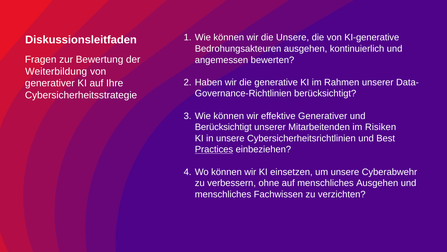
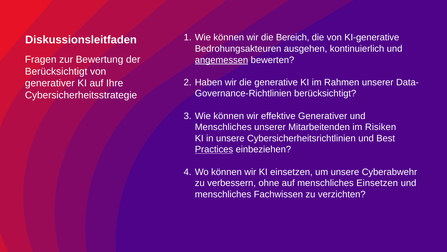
die Unsere: Unsere -> Bereich
angemessen underline: none -> present
Weiterbildung at (56, 71): Weiterbildung -> Berücksichtigt
Berücksichtigt at (223, 127): Berücksichtigt -> Menschliches
menschliches Ausgehen: Ausgehen -> Einsetzen
